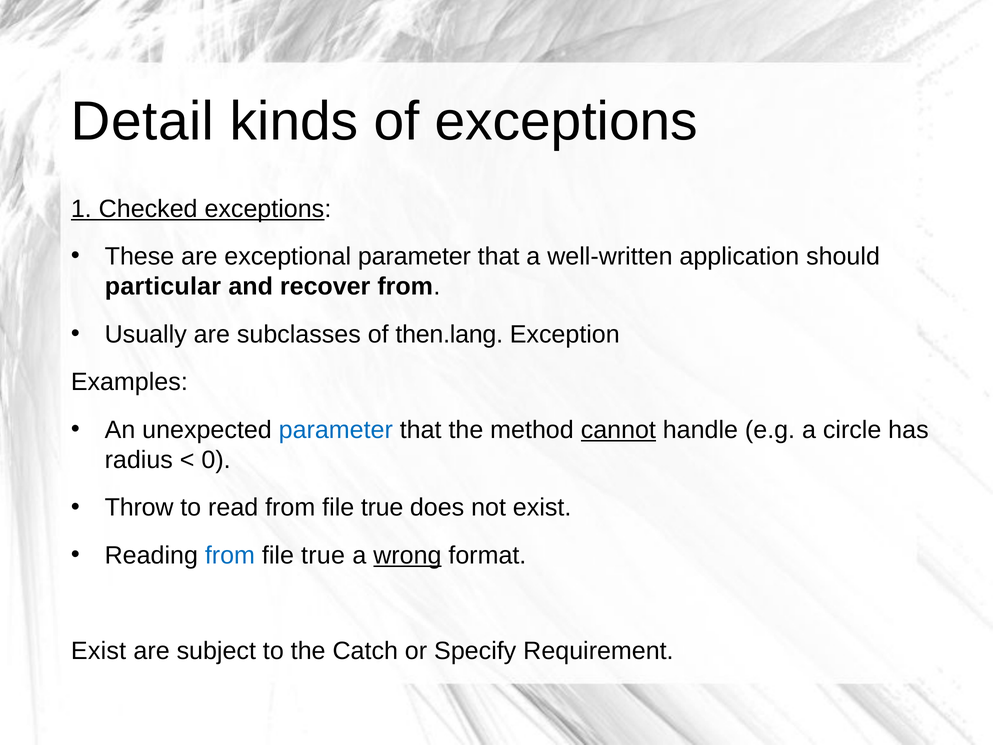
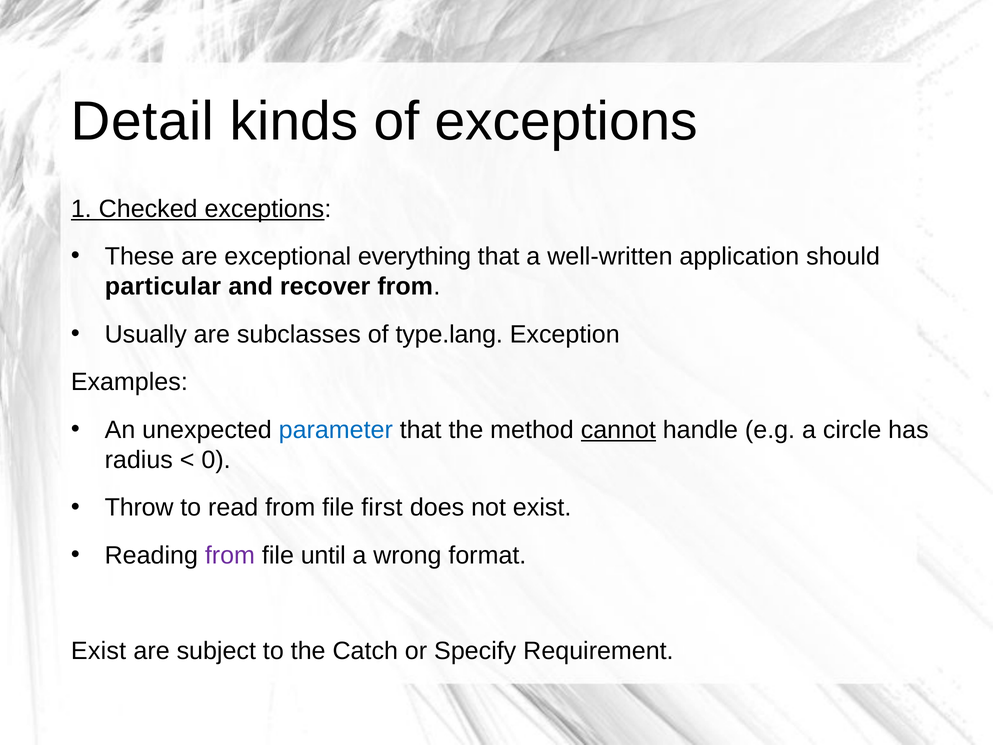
exceptional parameter: parameter -> everything
then.lang: then.lang -> type.lang
read from file true: true -> first
from at (230, 555) colour: blue -> purple
true at (323, 555): true -> until
wrong underline: present -> none
